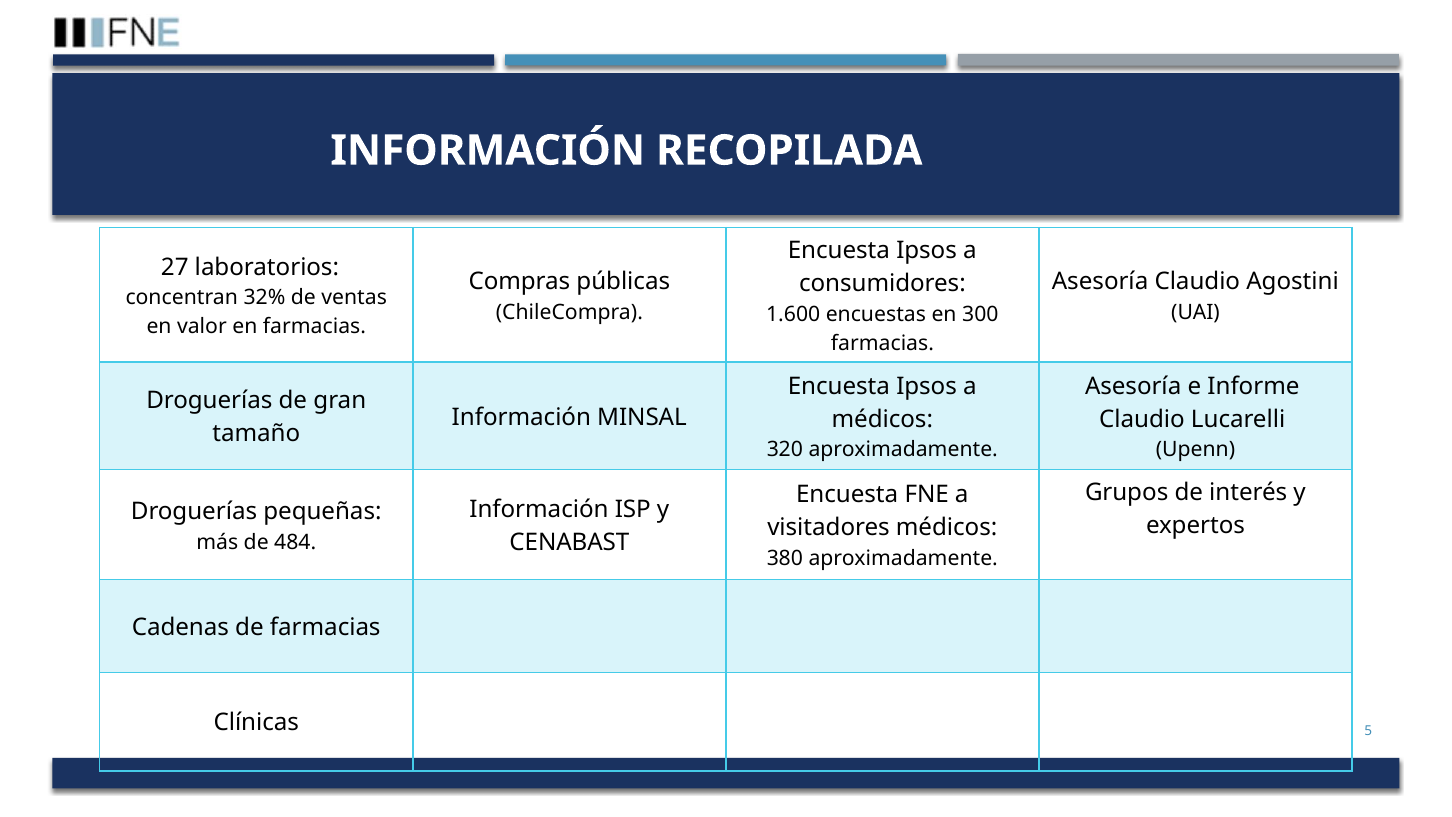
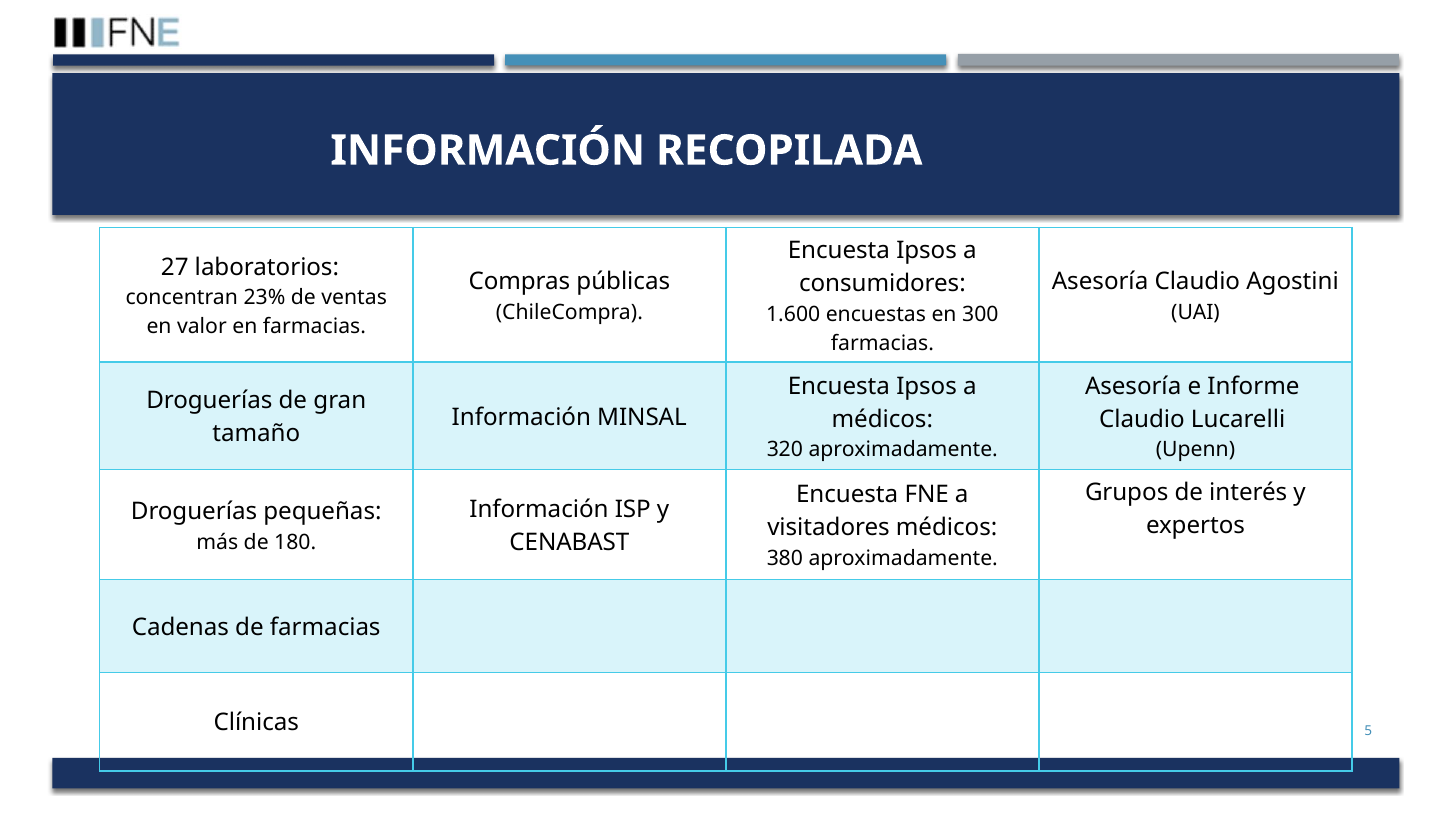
32%: 32% -> 23%
484: 484 -> 180
